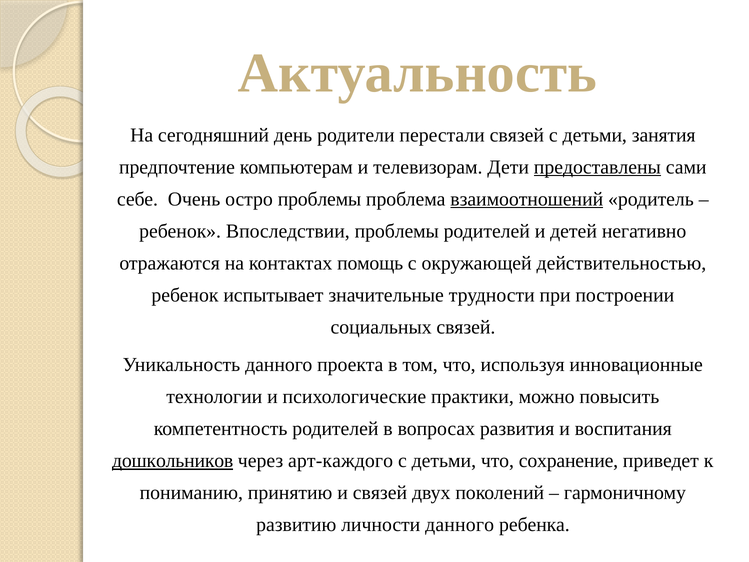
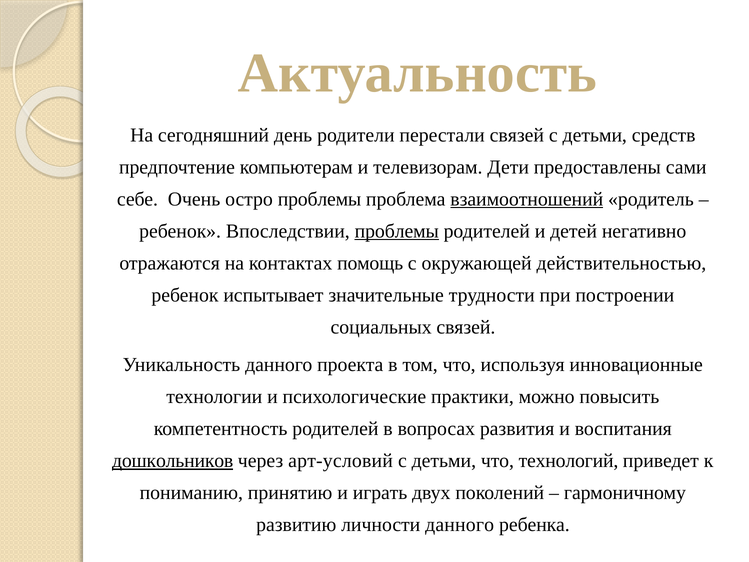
занятия: занятия -> средств
предоставлены underline: present -> none
проблемы at (397, 231) underline: none -> present
арт-каждого: арт-каждого -> арт-условий
сохранение: сохранение -> технологий
и связей: связей -> играть
